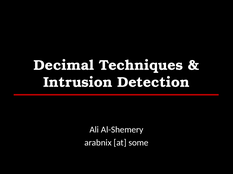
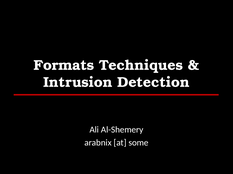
Decimal: Decimal -> Formats
